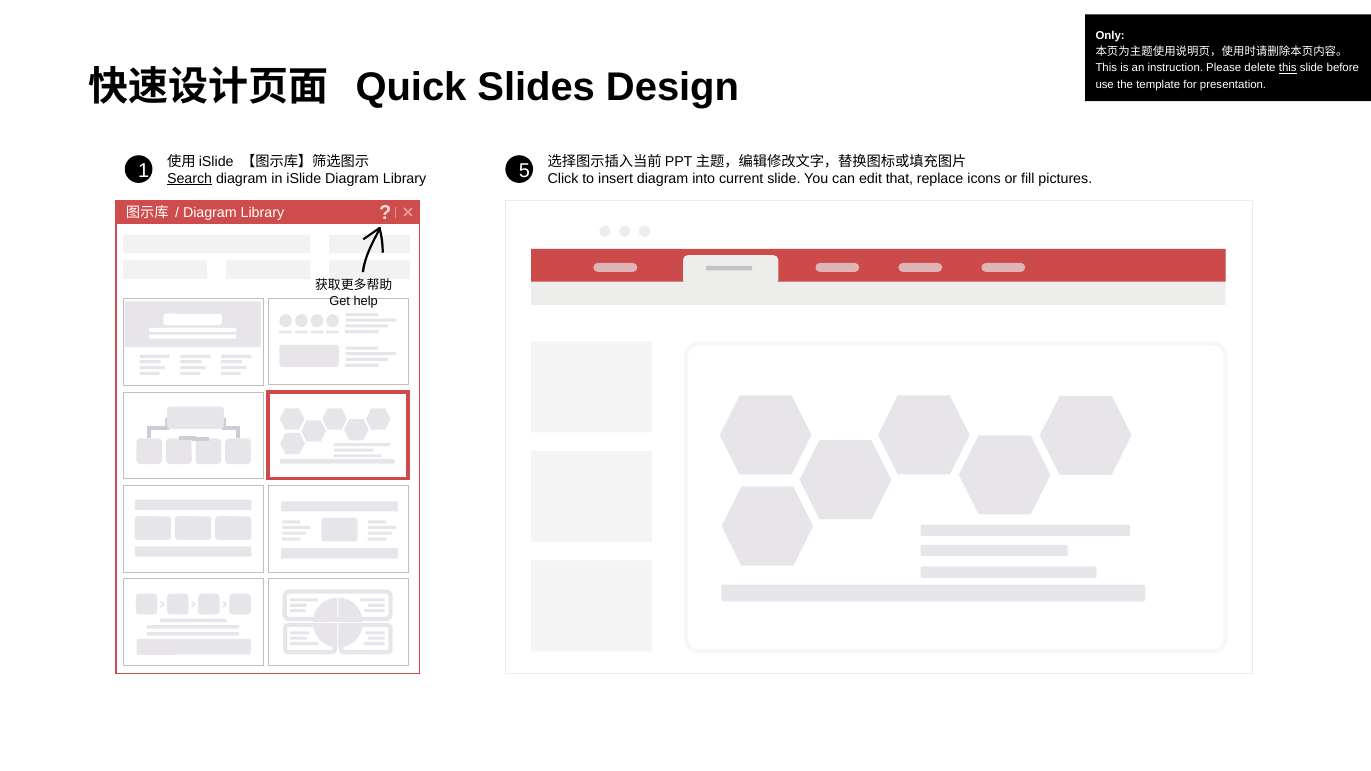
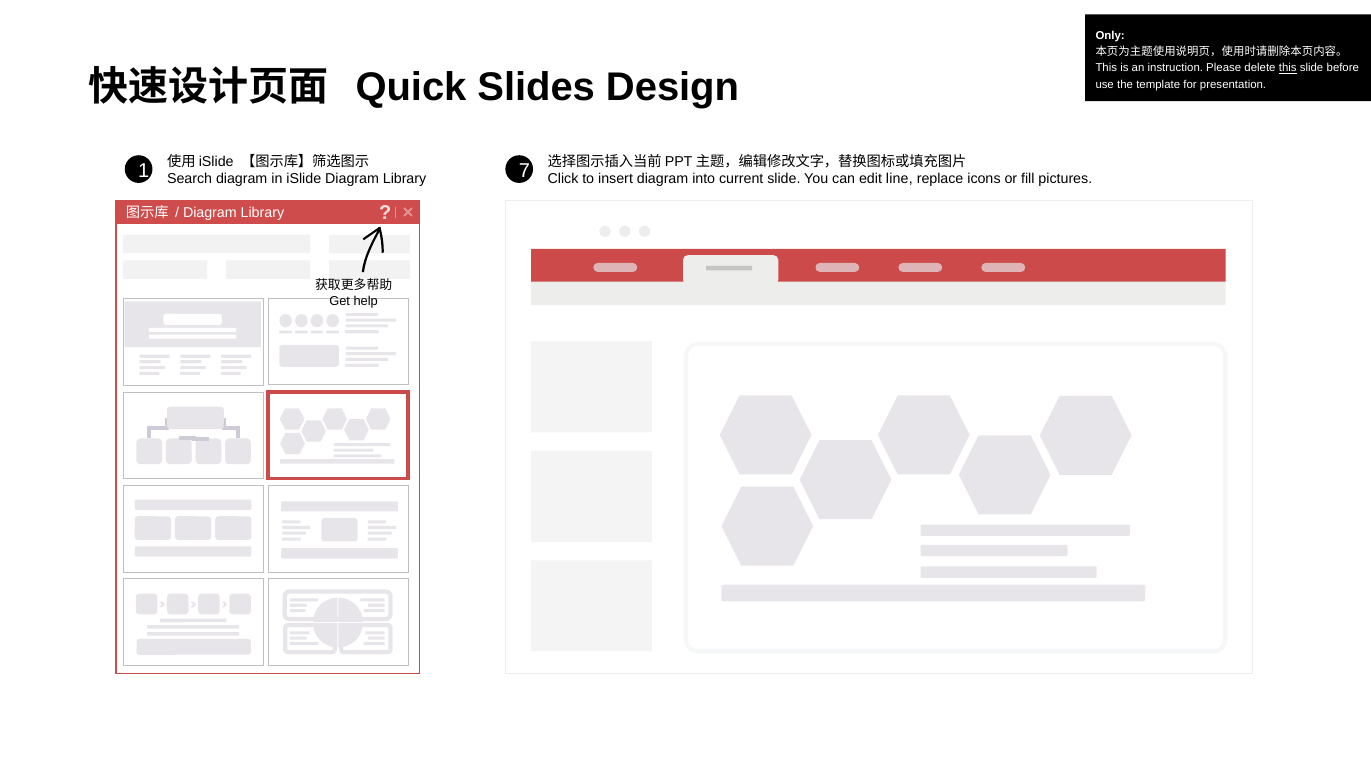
5: 5 -> 7
Search underline: present -> none
that: that -> line
